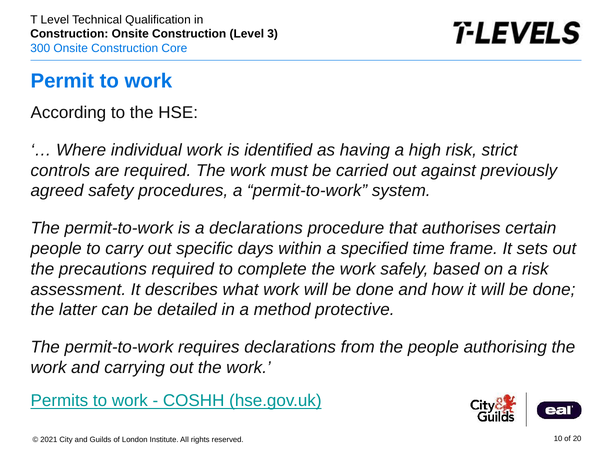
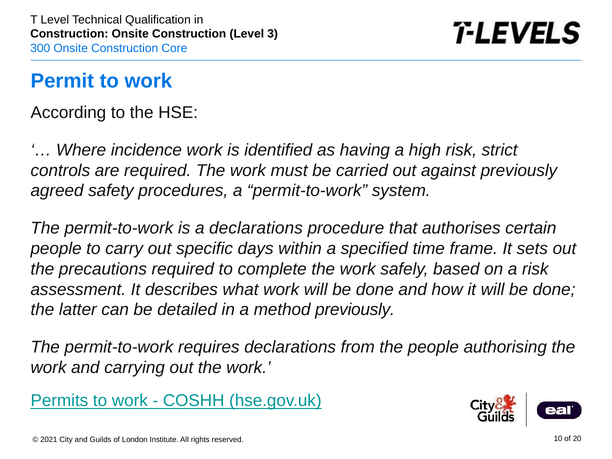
individual: individual -> incidence
method protective: protective -> previously
